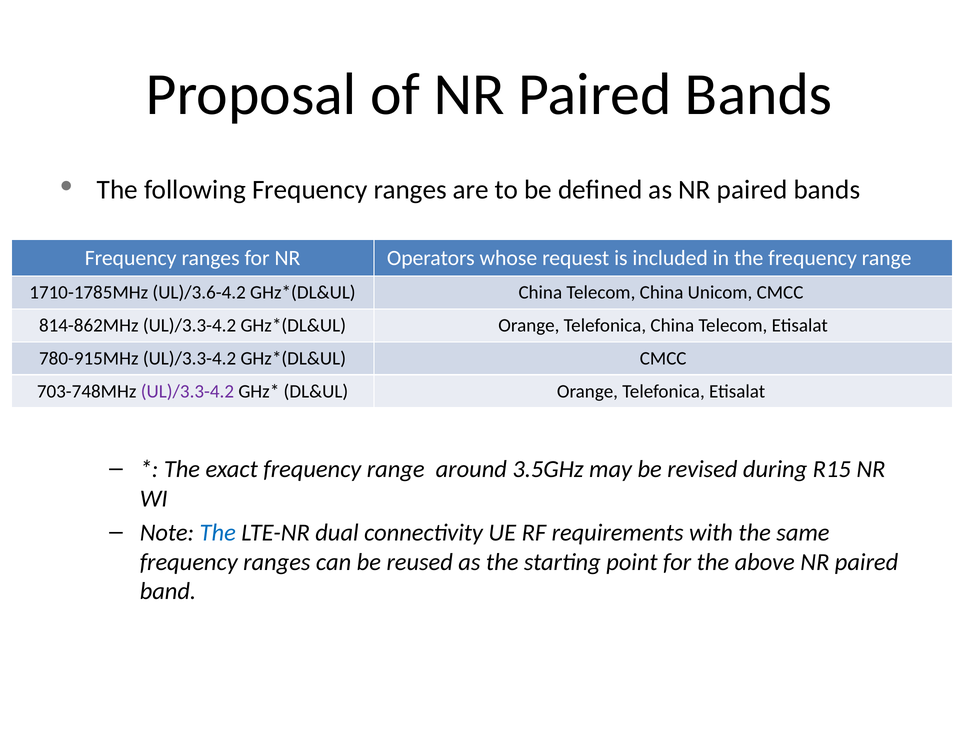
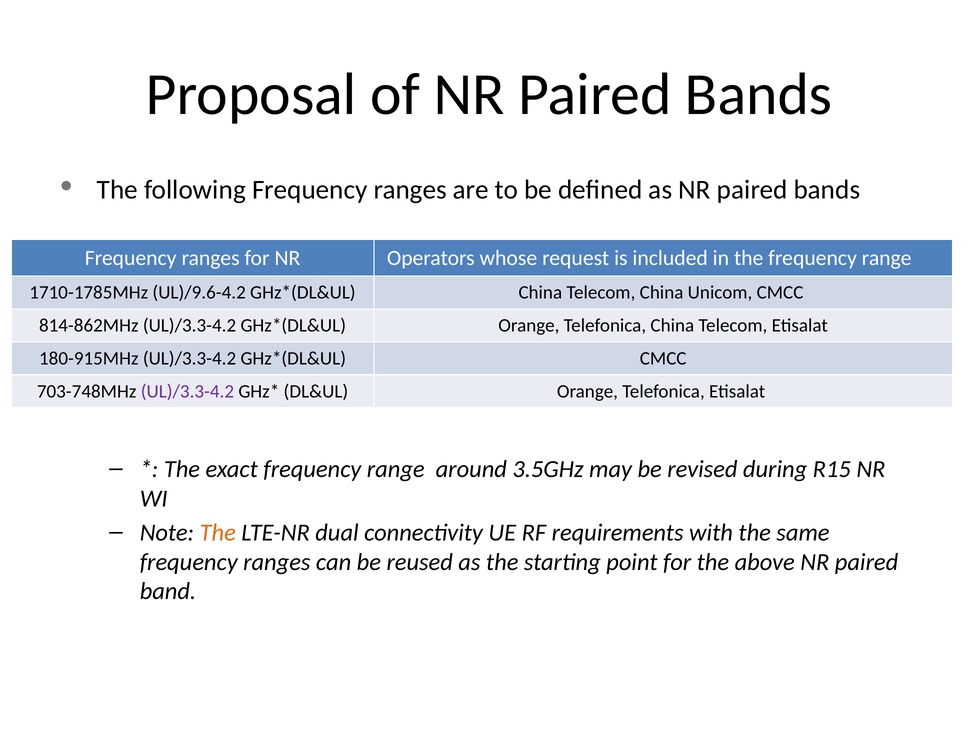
UL)/3.6-4.2: UL)/3.6-4.2 -> UL)/9.6-4.2
780-915MHz: 780-915MHz -> 180-915MHz
The at (218, 533) colour: blue -> orange
